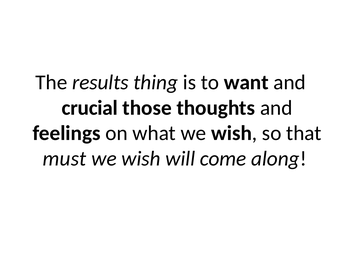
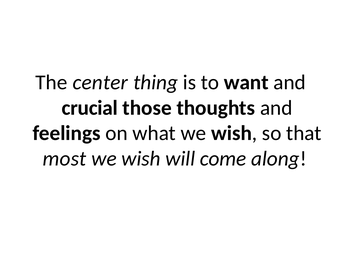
results: results -> center
must: must -> most
